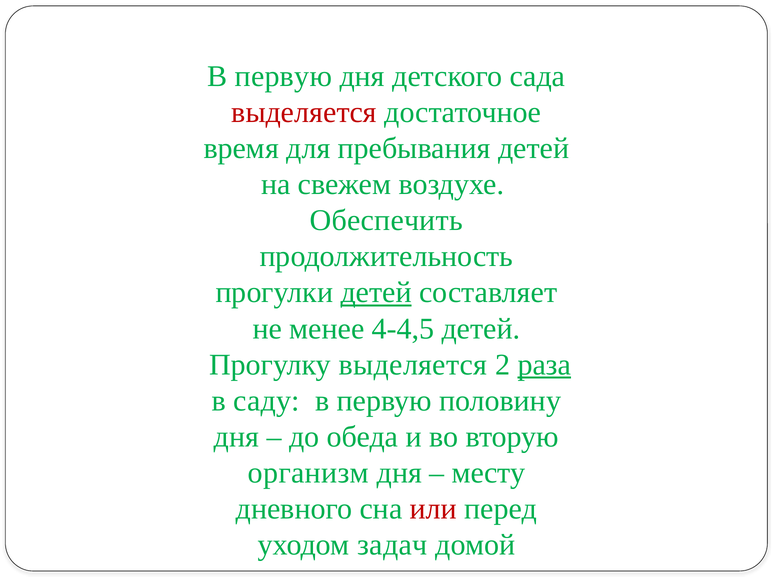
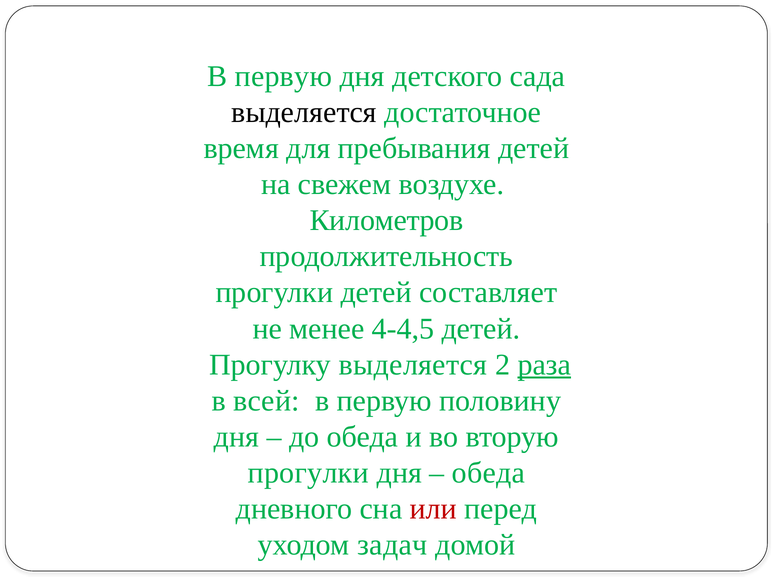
выделяется at (304, 112) colour: red -> black
Обеспечить: Обеспечить -> Километров
детей at (376, 293) underline: present -> none
саду: саду -> всей
организм at (308, 473): организм -> прогулки
месту at (489, 473): месту -> обеда
